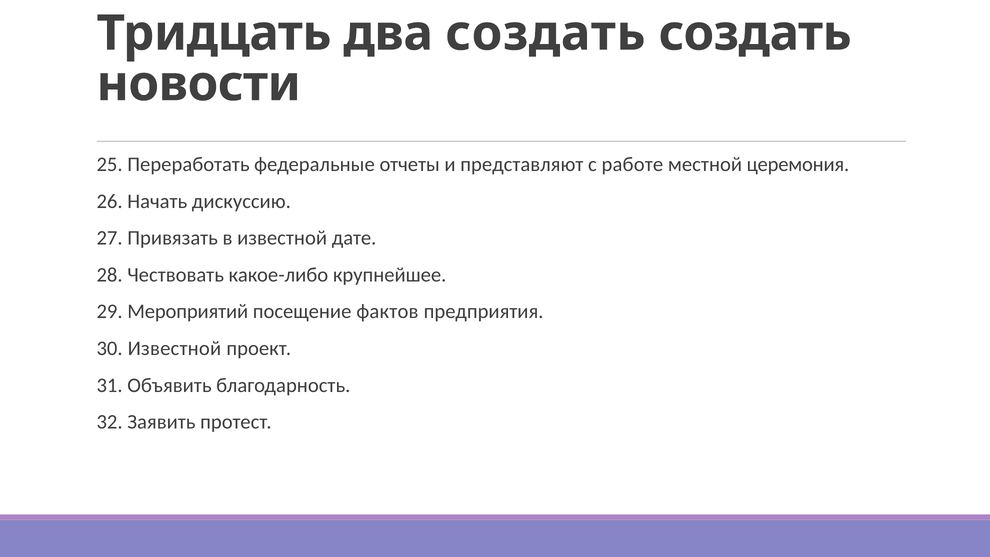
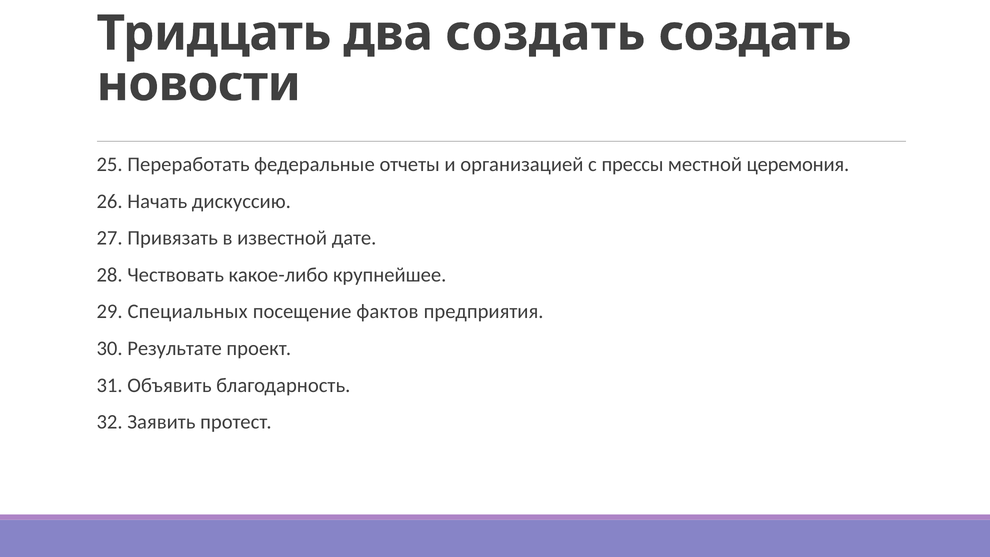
представляют: представляют -> организацией
работе: работе -> прессы
Мероприятий: Мероприятий -> Специальных
30 Известной: Известной -> Результате
